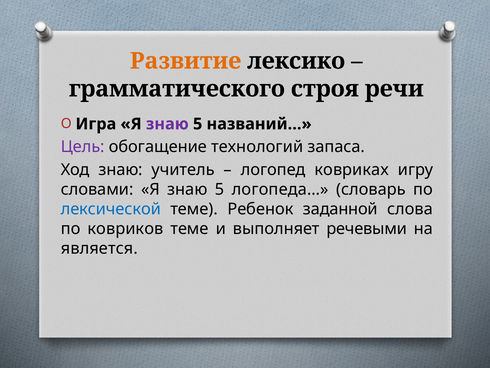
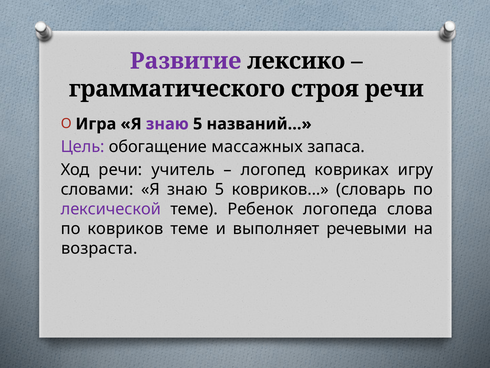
Развитие colour: orange -> purple
технологий: технологий -> массажных
Ход знаю: знаю -> речи
логопеда…: логопеда… -> ковриков…
лексической colour: blue -> purple
заданной: заданной -> логопеда
является: является -> возраста
